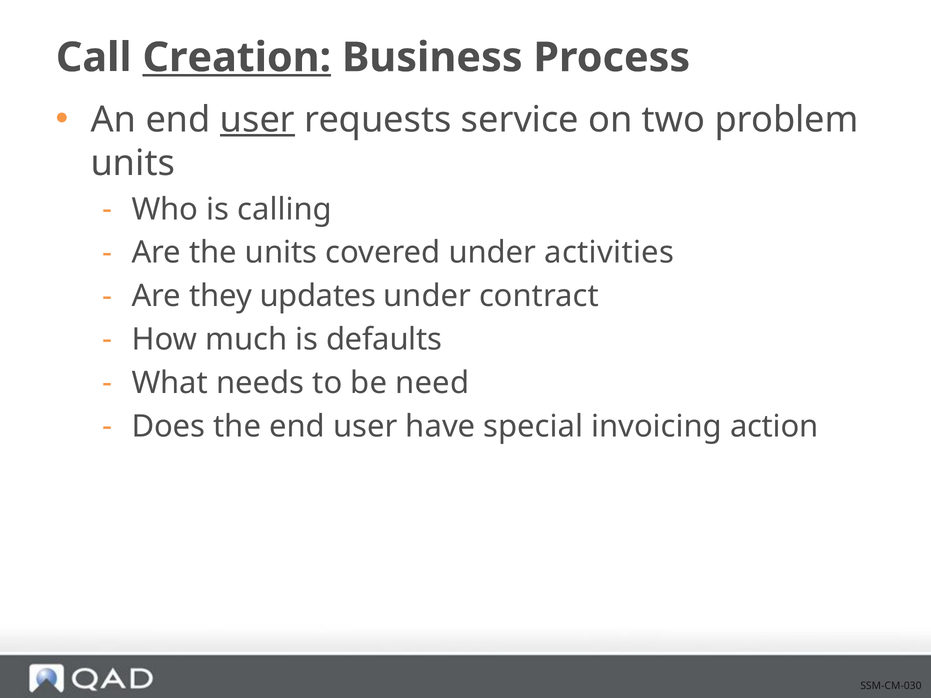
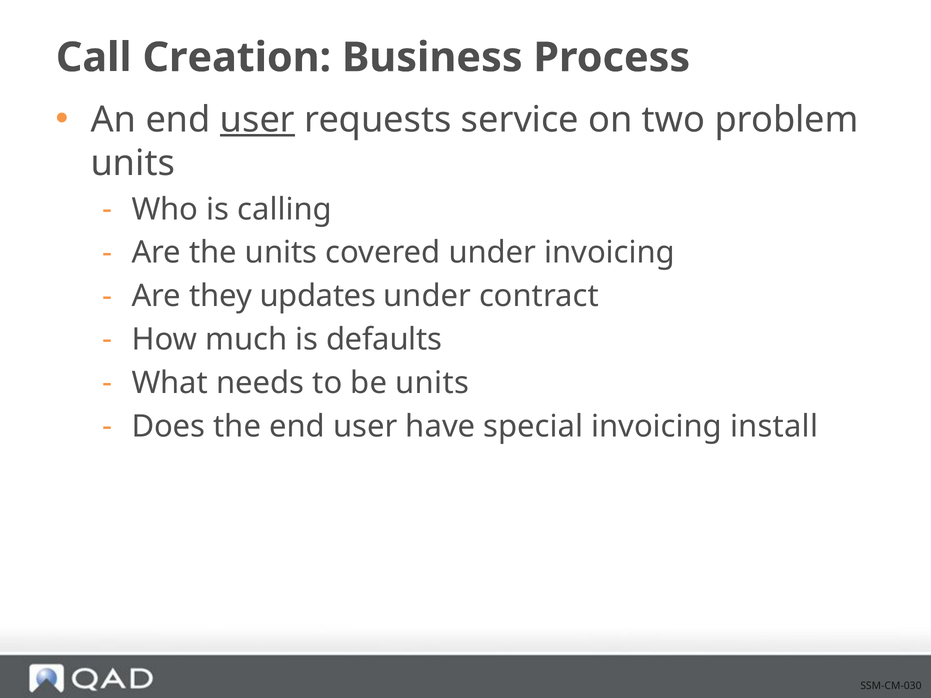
Creation underline: present -> none
under activities: activities -> invoicing
be need: need -> units
action: action -> install
